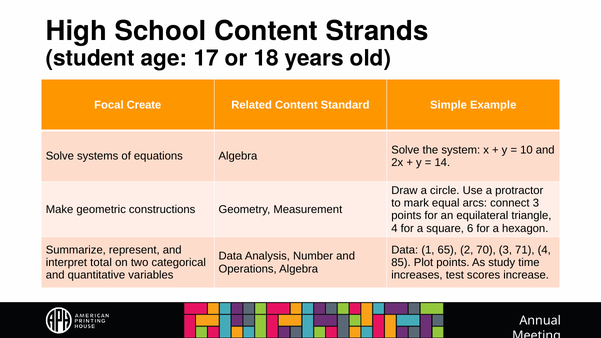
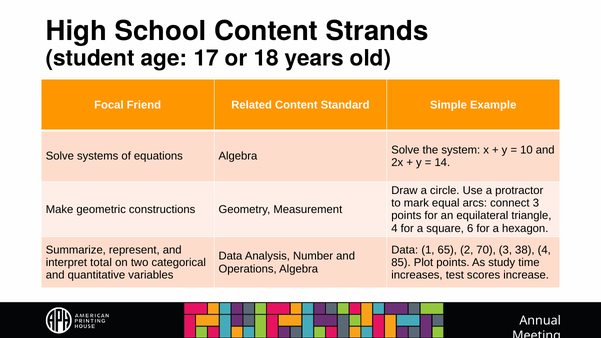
Create: Create -> Friend
71: 71 -> 38
